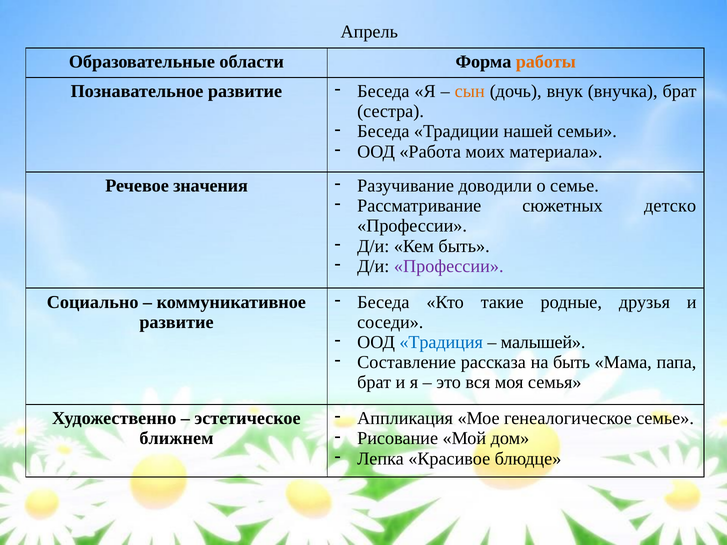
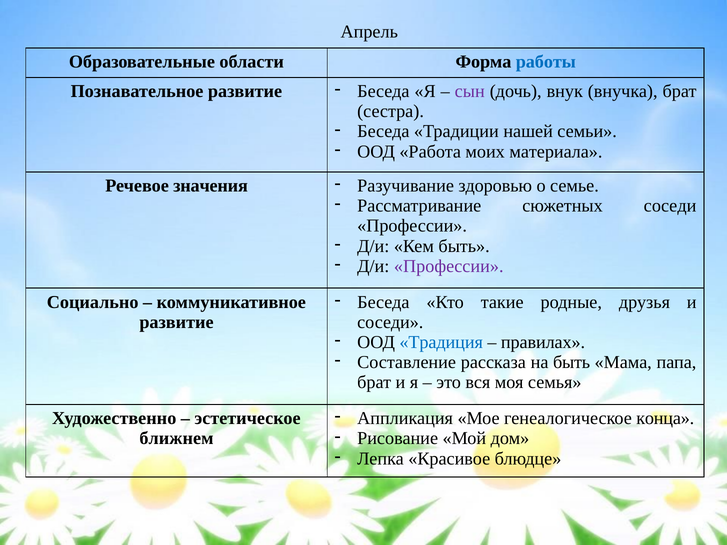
работы colour: orange -> blue
сын colour: orange -> purple
доводили: доводили -> здоровью
сюжетных детско: детско -> соседи
малышей: малышей -> правилах
генеалогическое семье: семье -> конца
